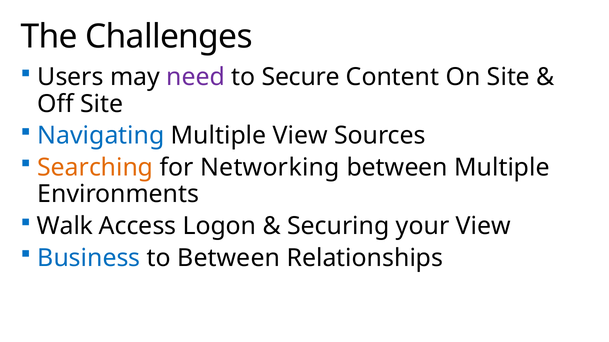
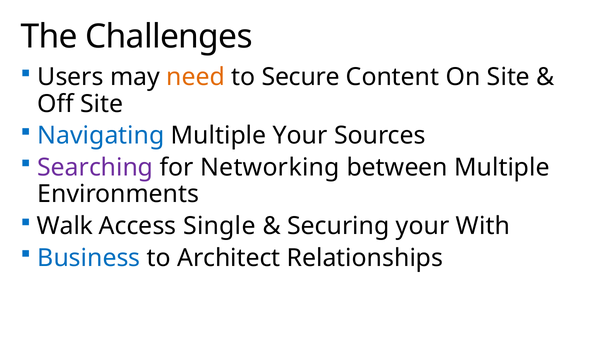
need colour: purple -> orange
Multiple View: View -> Your
Searching colour: orange -> purple
Logon: Logon -> Single
your View: View -> With
to Between: Between -> Architect
